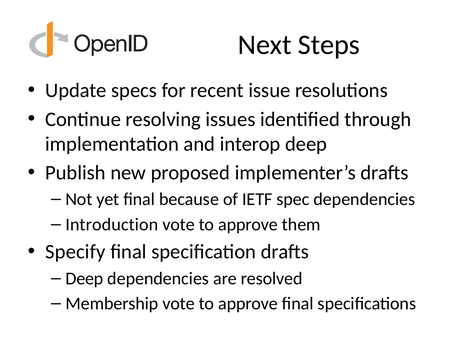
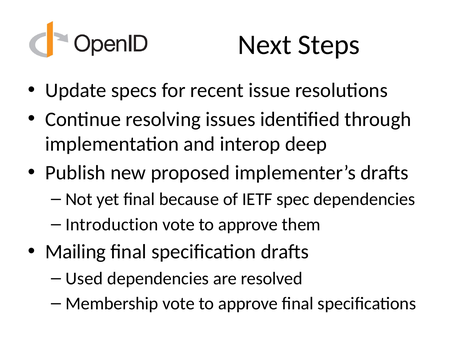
Specify: Specify -> Mailing
Deep at (84, 279): Deep -> Used
